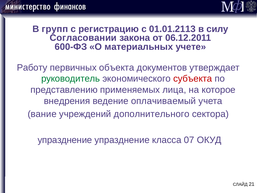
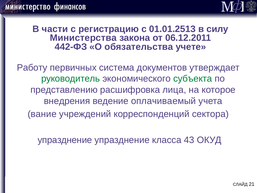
групп: групп -> части
01.01.2113: 01.01.2113 -> 01.01.2513
Согласовании: Согласовании -> Министерства
600-ФЗ: 600-ФЗ -> 442-ФЗ
материальных: материальных -> обязательства
объекта: объекта -> система
субъекта colour: red -> green
применяемых: применяемых -> расшифровка
дополнительного: дополнительного -> корреспонденций
07: 07 -> 43
